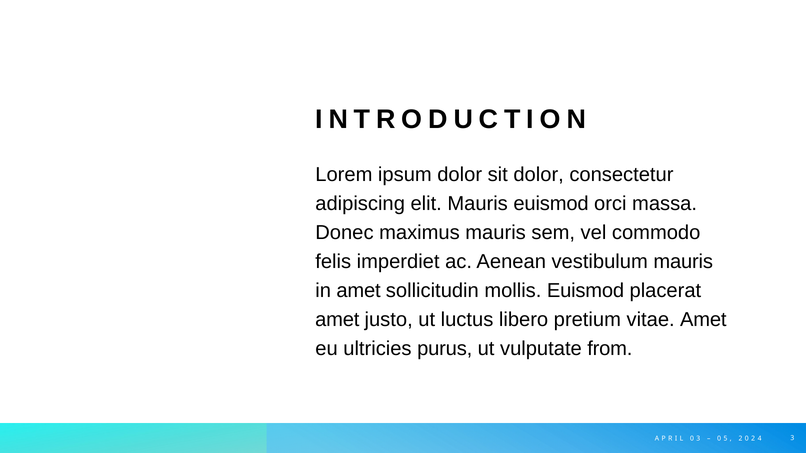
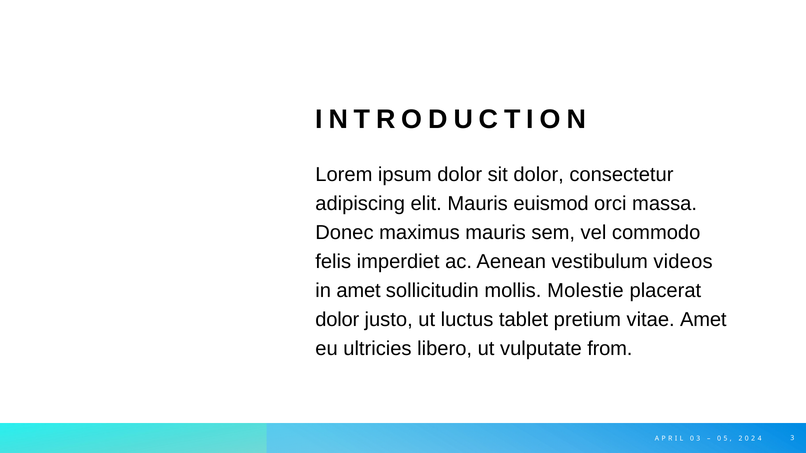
vestibulum mauris: mauris -> videos
mollis Euismod: Euismod -> Molestie
amet at (337, 320): amet -> dolor
libero: libero -> tablet
purus: purus -> libero
